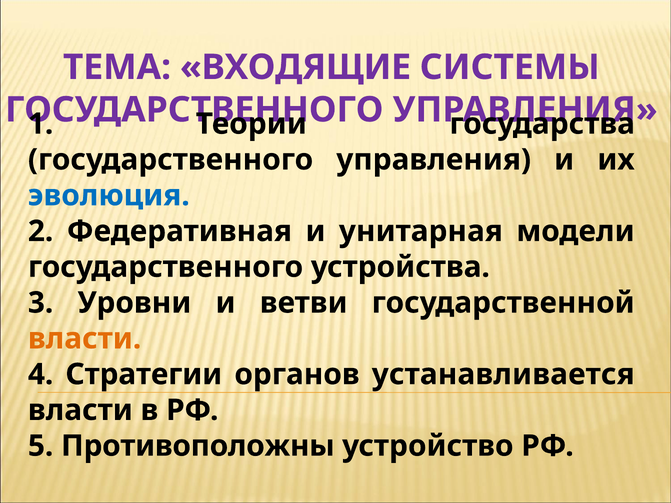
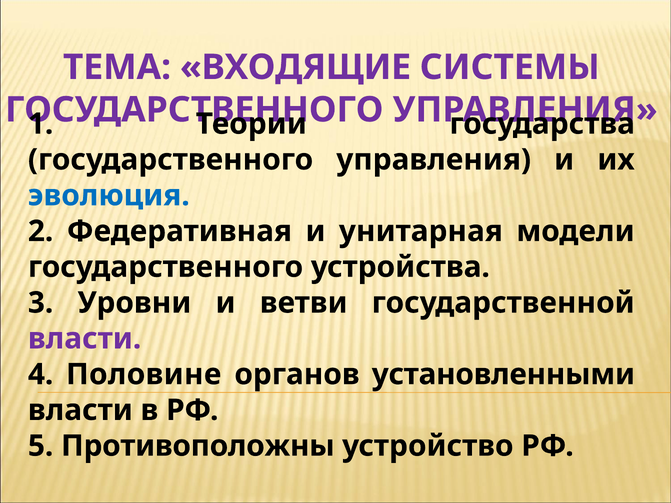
власти at (85, 339) colour: orange -> purple
Стратегии: Стратегии -> Половине
устанавливается: устанавливается -> установленными
